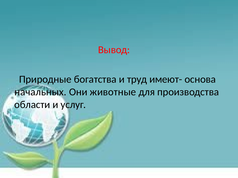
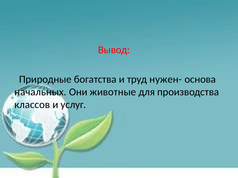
имеют-: имеют- -> нужен-
области: области -> классов
